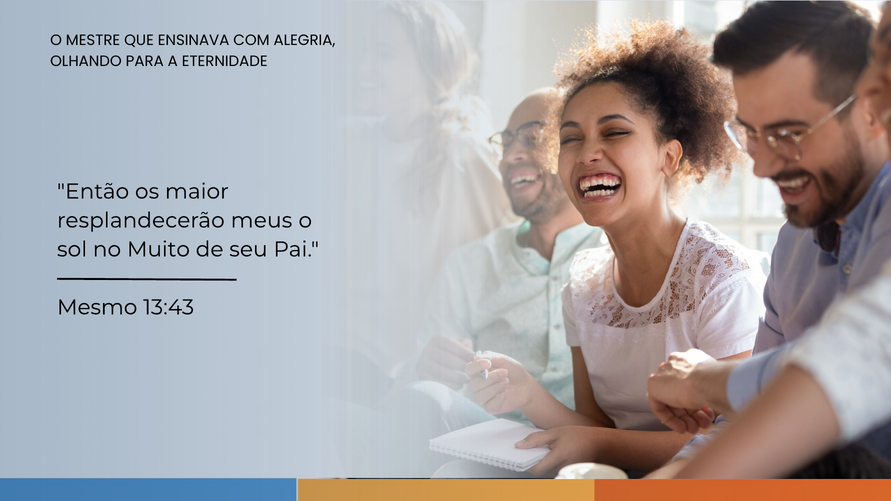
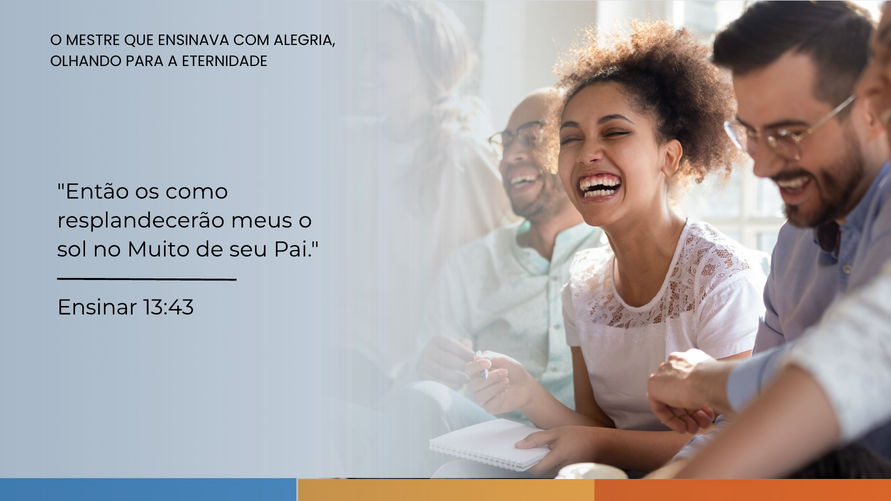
maior: maior -> como
Mesmo: Mesmo -> Ensinar
